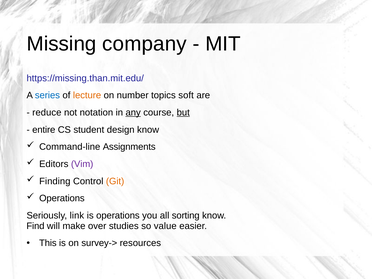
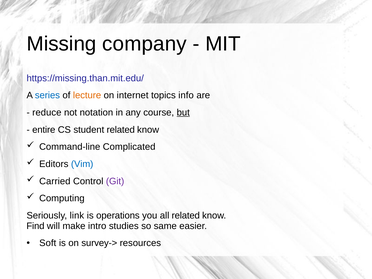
number: number -> internet
soft: soft -> info
any underline: present -> none
student design: design -> related
Assignments: Assignments -> Complicated
Vim colour: purple -> blue
Finding: Finding -> Carried
Git colour: orange -> purple
Operations at (62, 198): Operations -> Computing
all sorting: sorting -> related
over: over -> intro
value: value -> same
This: This -> Soft
